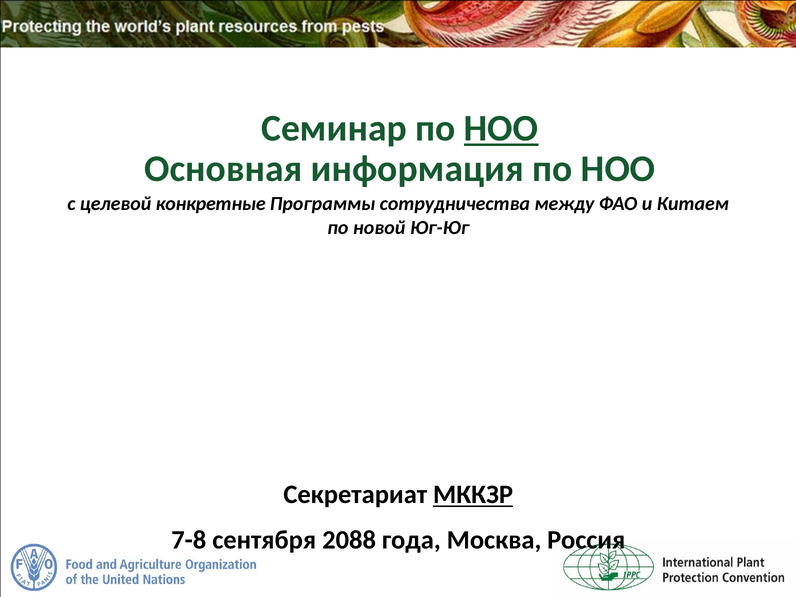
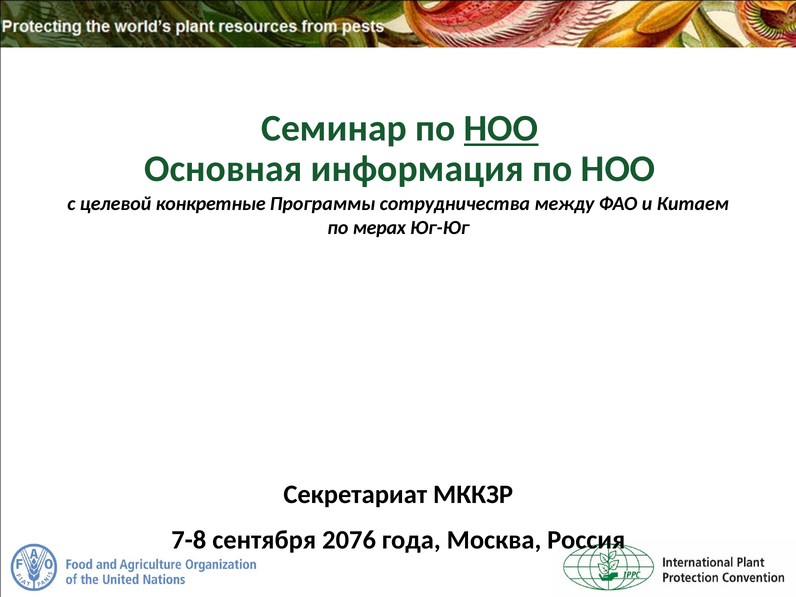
новой: новой -> мерах
МККЗР underline: present -> none
2088: 2088 -> 2076
